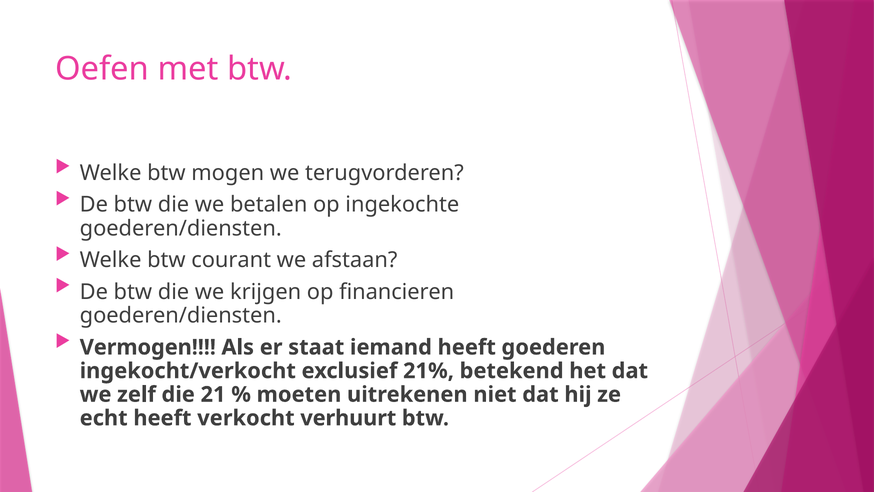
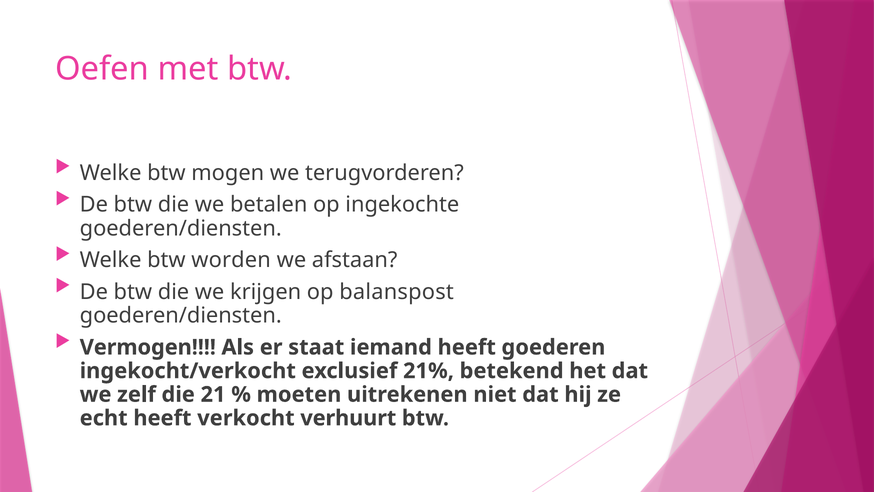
courant: courant -> worden
financieren: financieren -> balanspost
